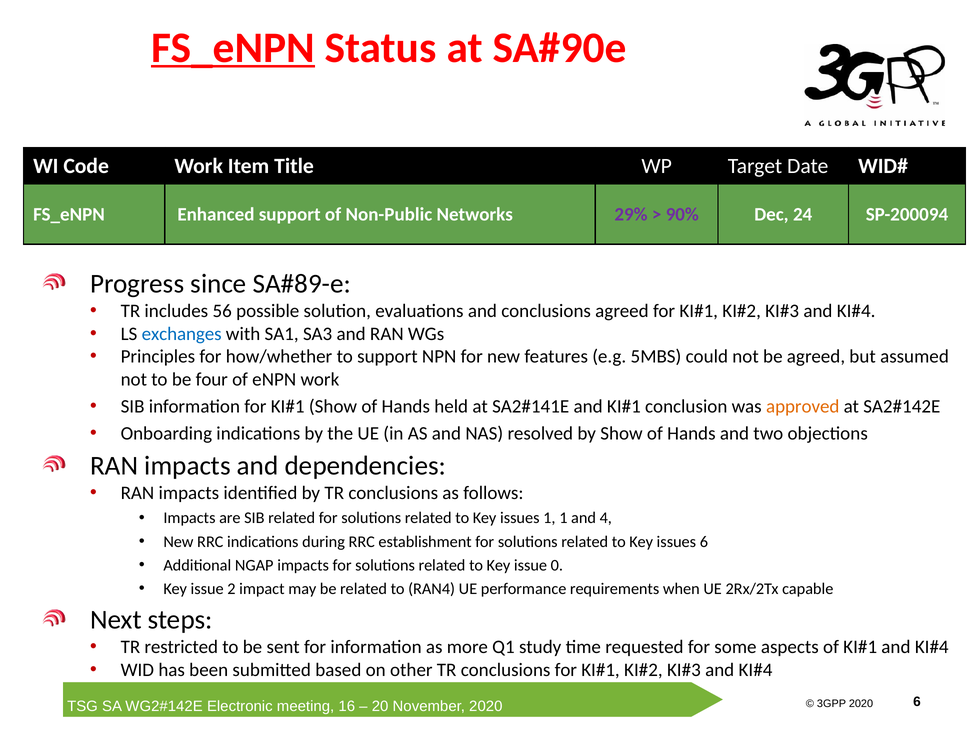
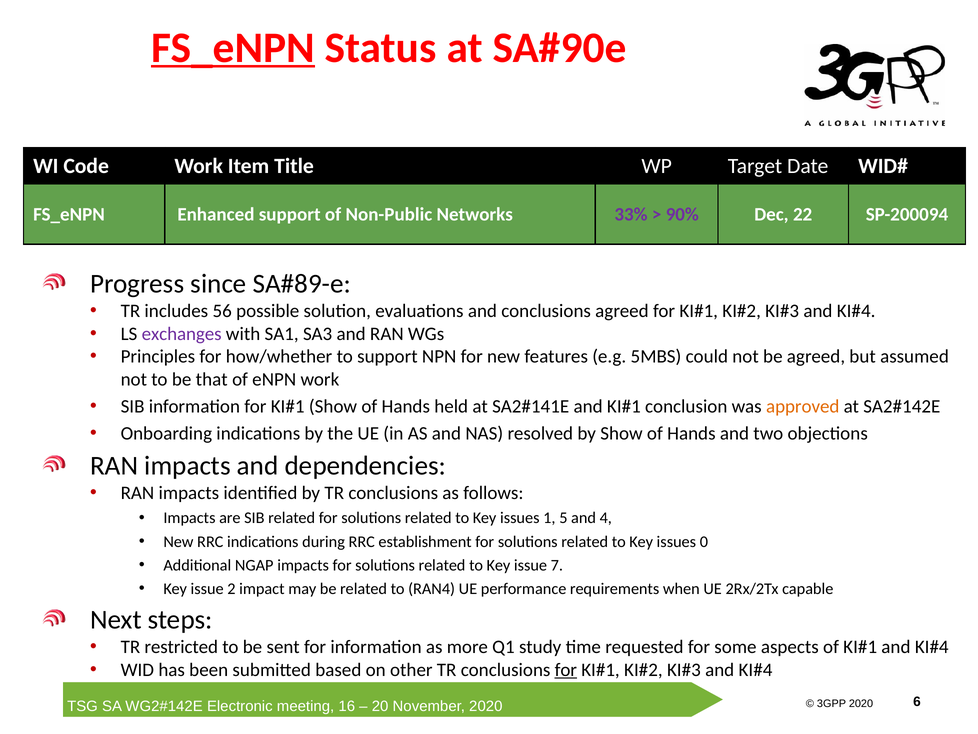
29%: 29% -> 33%
24: 24 -> 22
exchanges colour: blue -> purple
four: four -> that
1 1: 1 -> 5
issues 6: 6 -> 0
0: 0 -> 7
for at (566, 670) underline: none -> present
